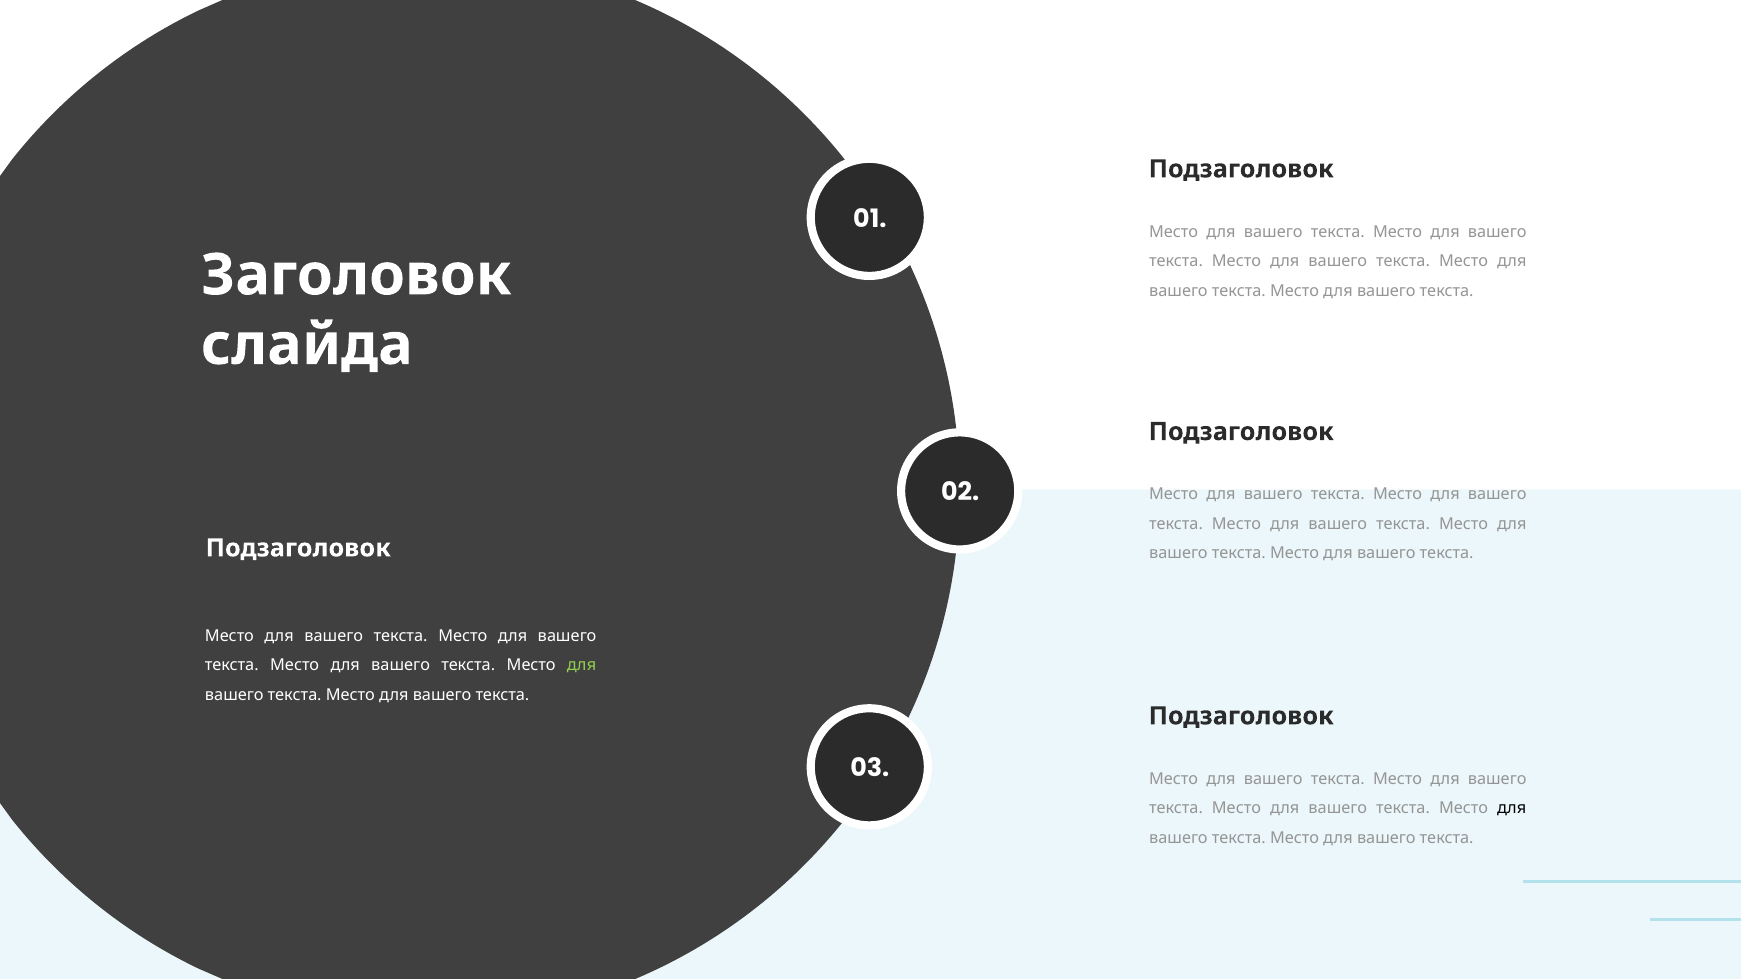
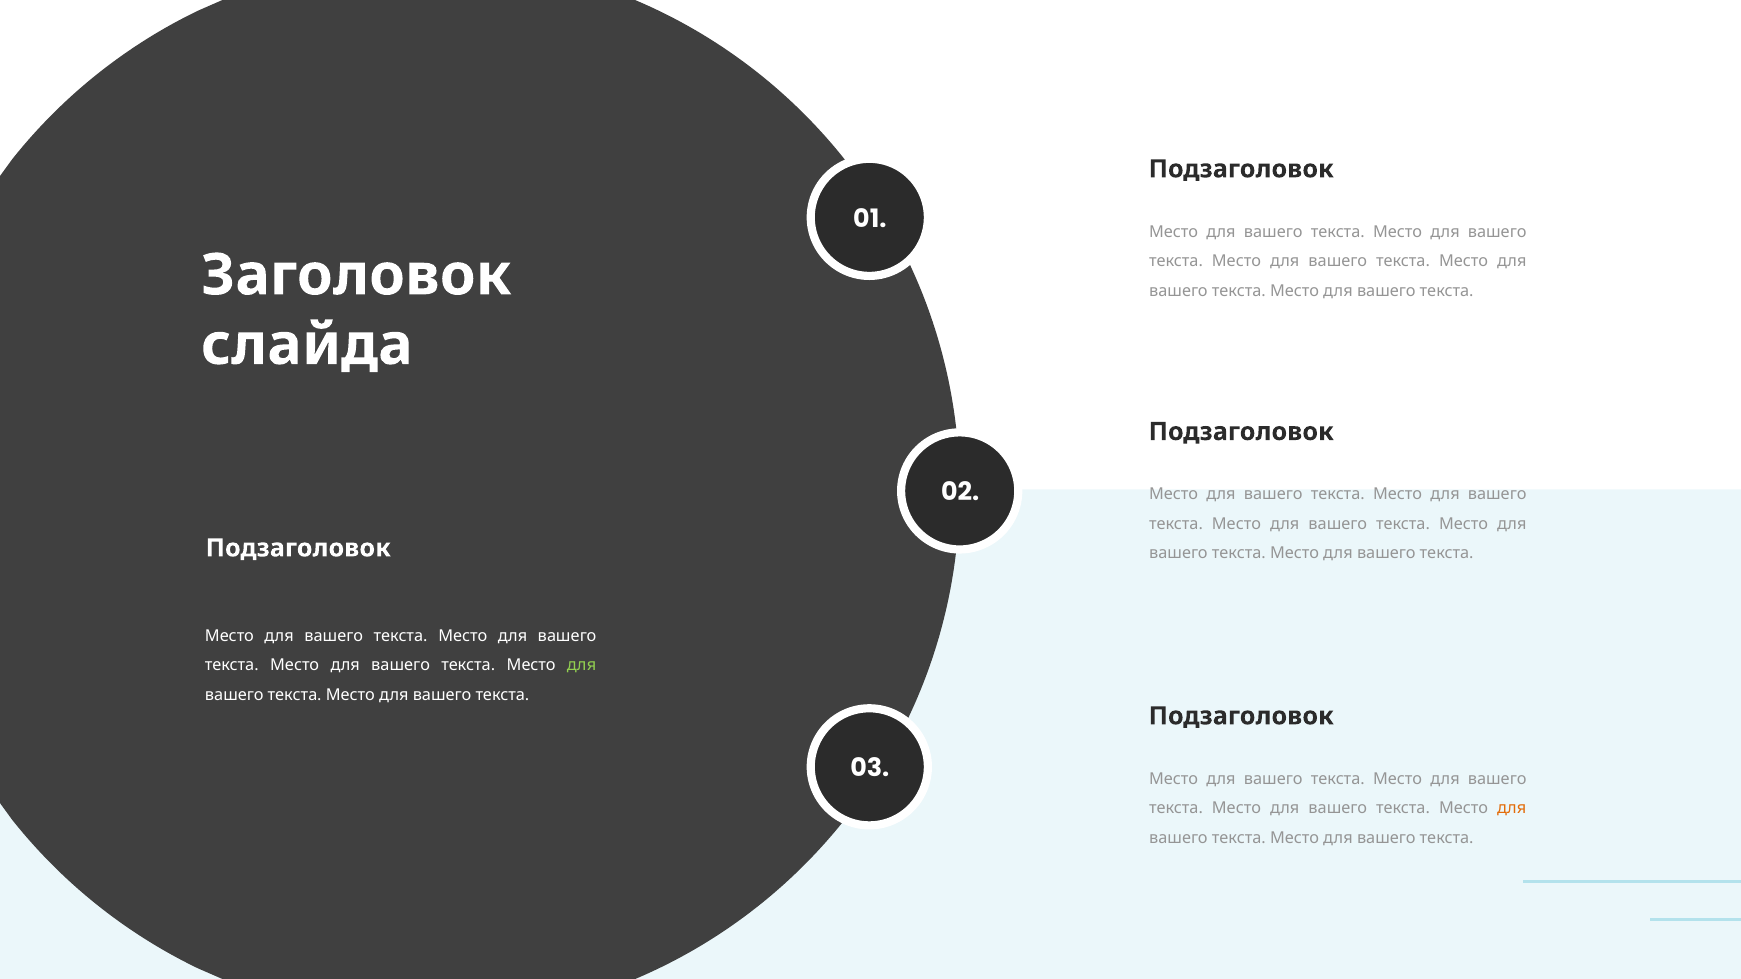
для at (1512, 808) colour: black -> orange
